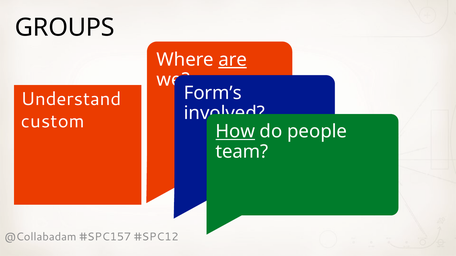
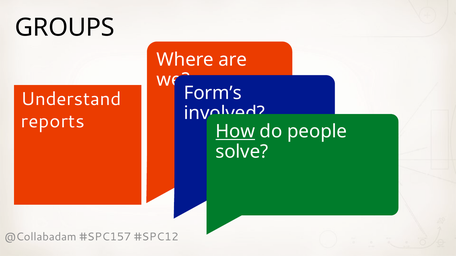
are underline: present -> none
custom: custom -> reports
team: team -> solve
